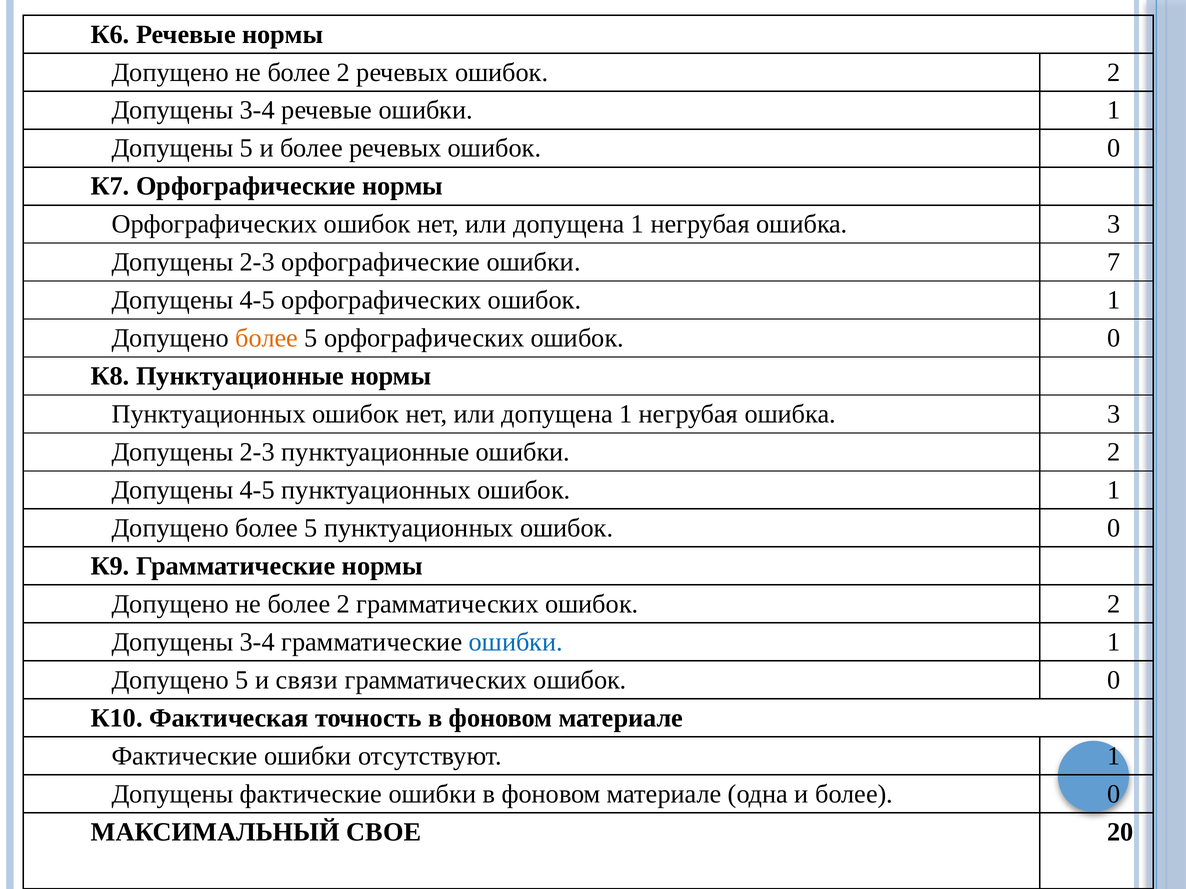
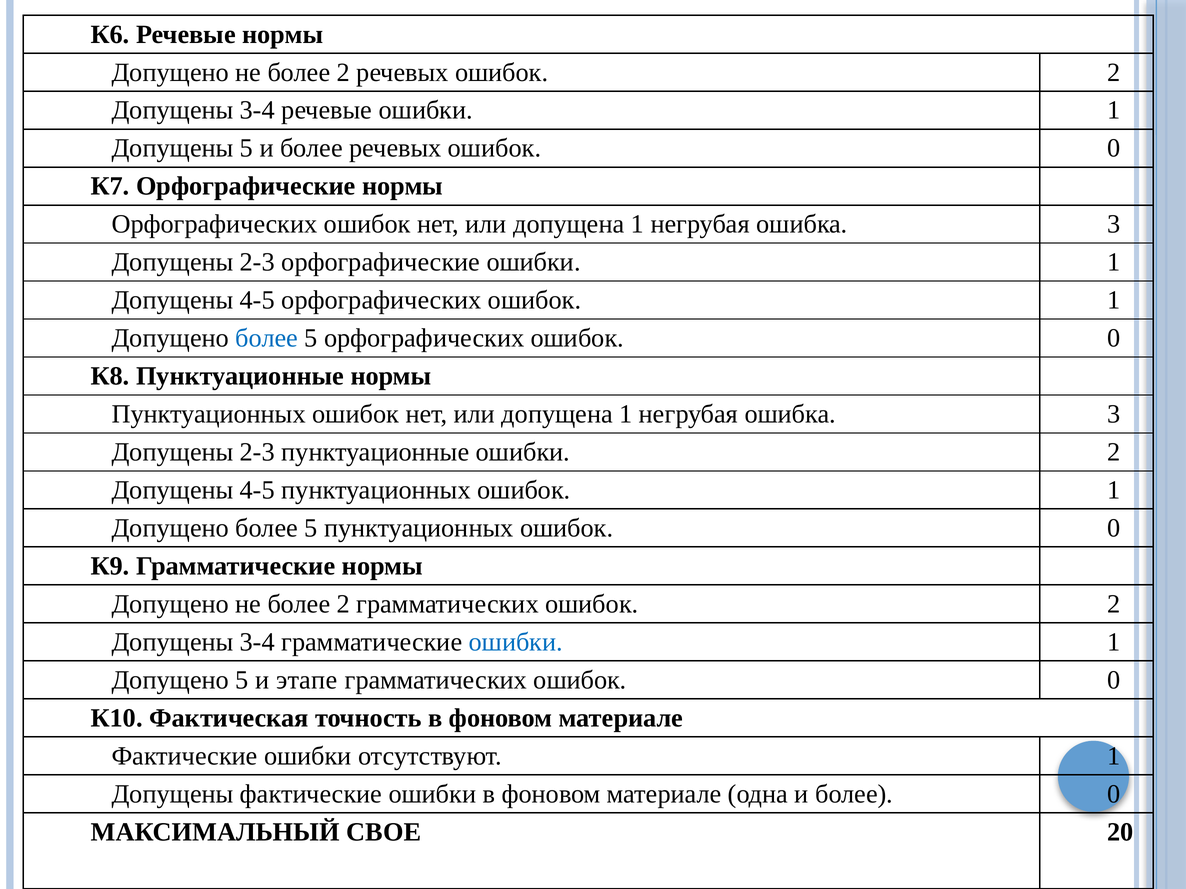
орфографические ошибки 7: 7 -> 1
более at (267, 338) colour: orange -> blue
связи: связи -> этапе
